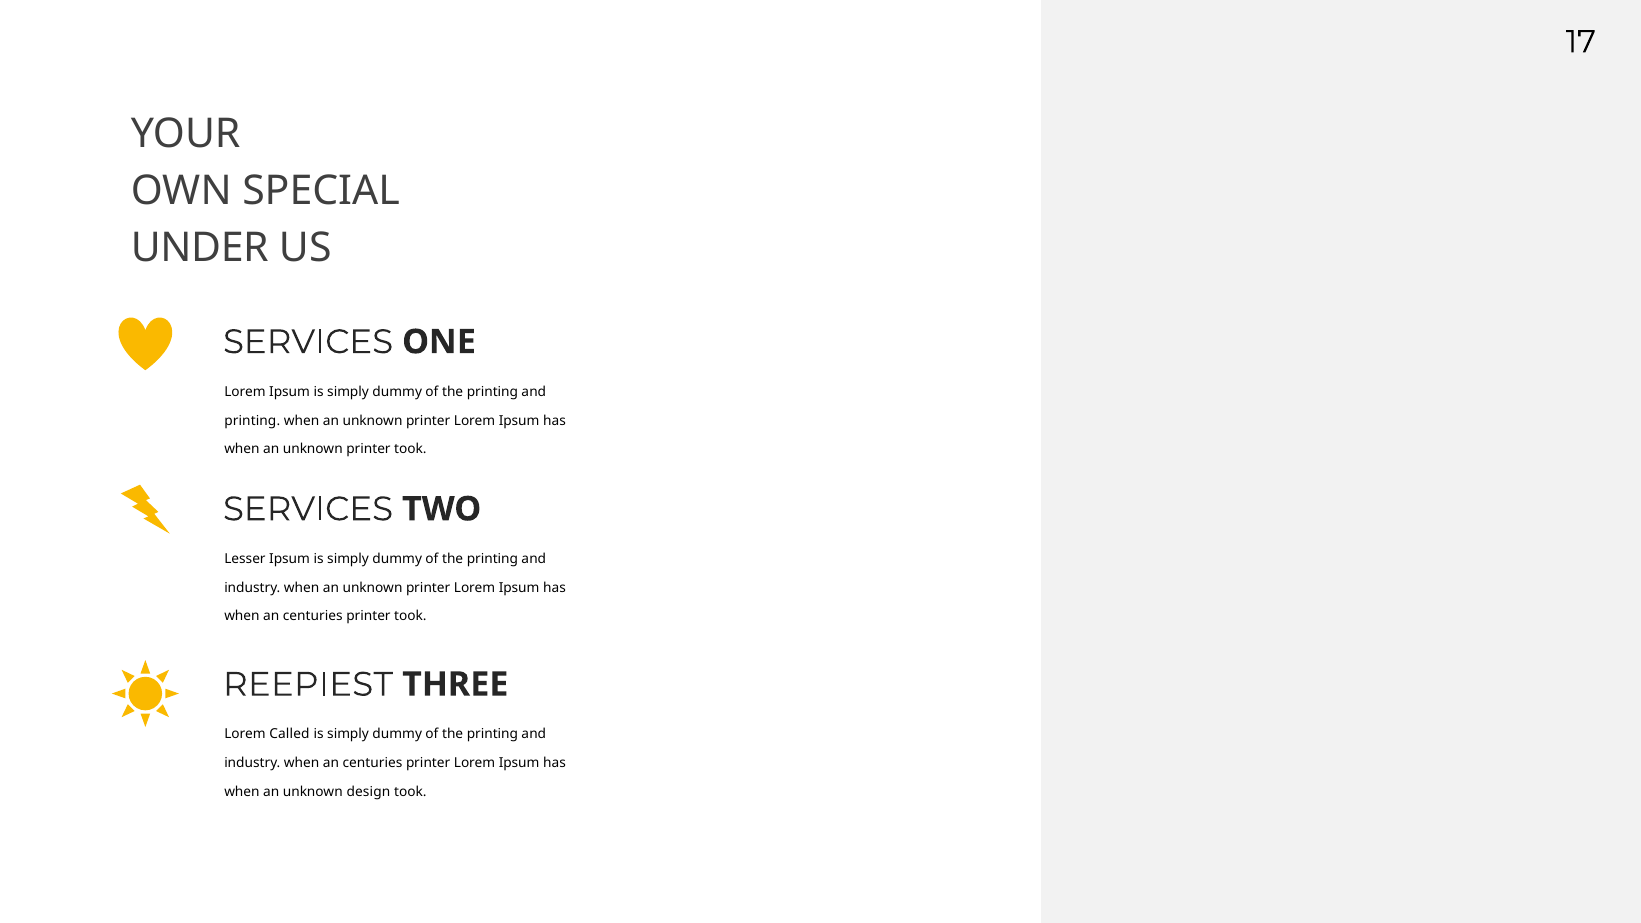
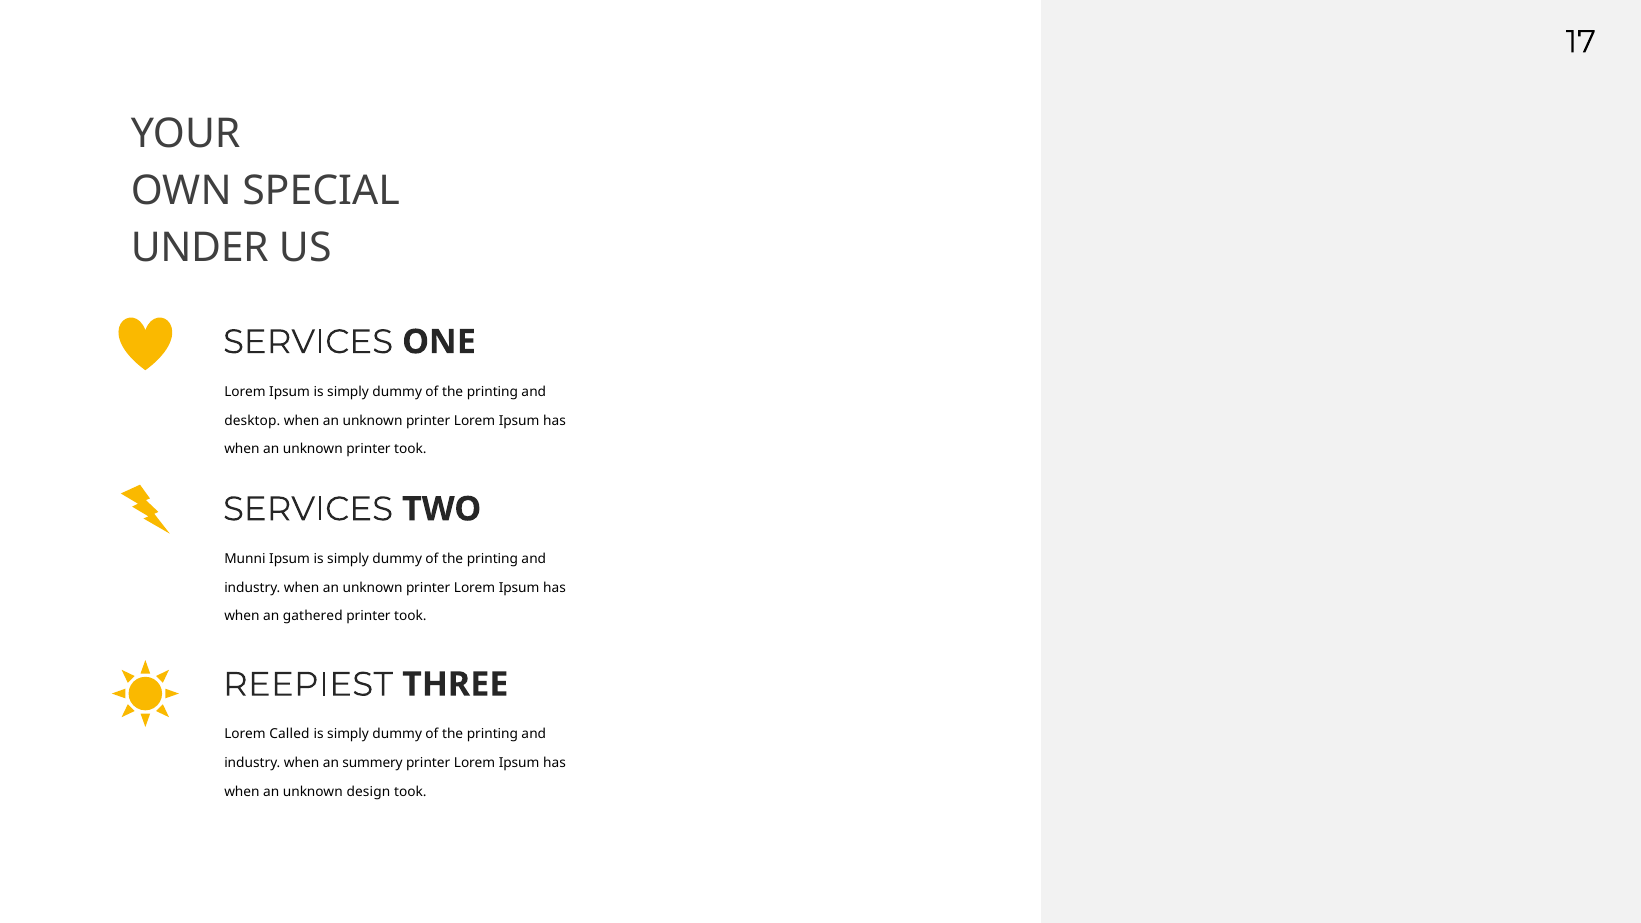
printing at (252, 421): printing -> desktop
Lesser: Lesser -> Munni
centuries at (313, 616): centuries -> gathered
industry when an centuries: centuries -> summery
